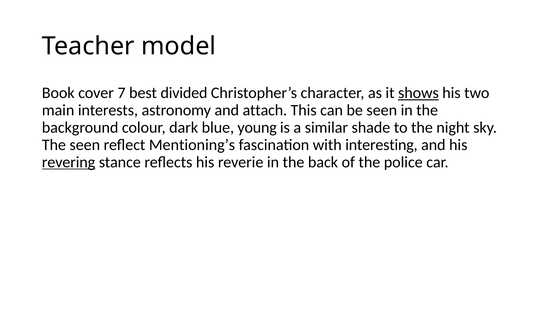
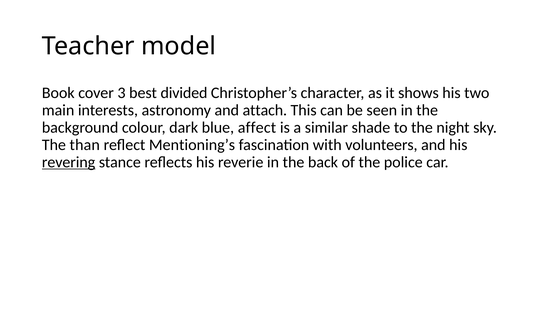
7: 7 -> 3
shows underline: present -> none
young: young -> affect
The seen: seen -> than
interesting: interesting -> volunteers
